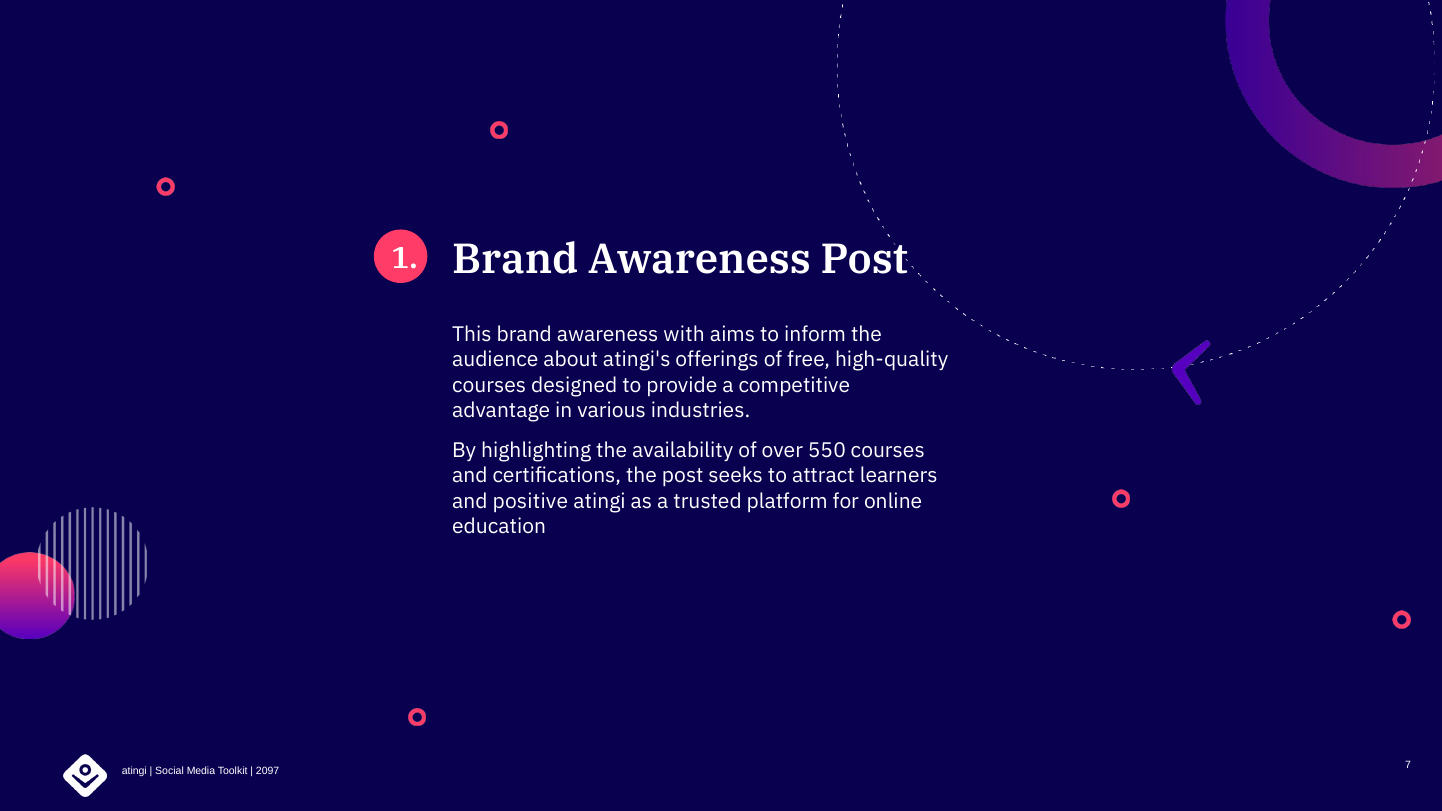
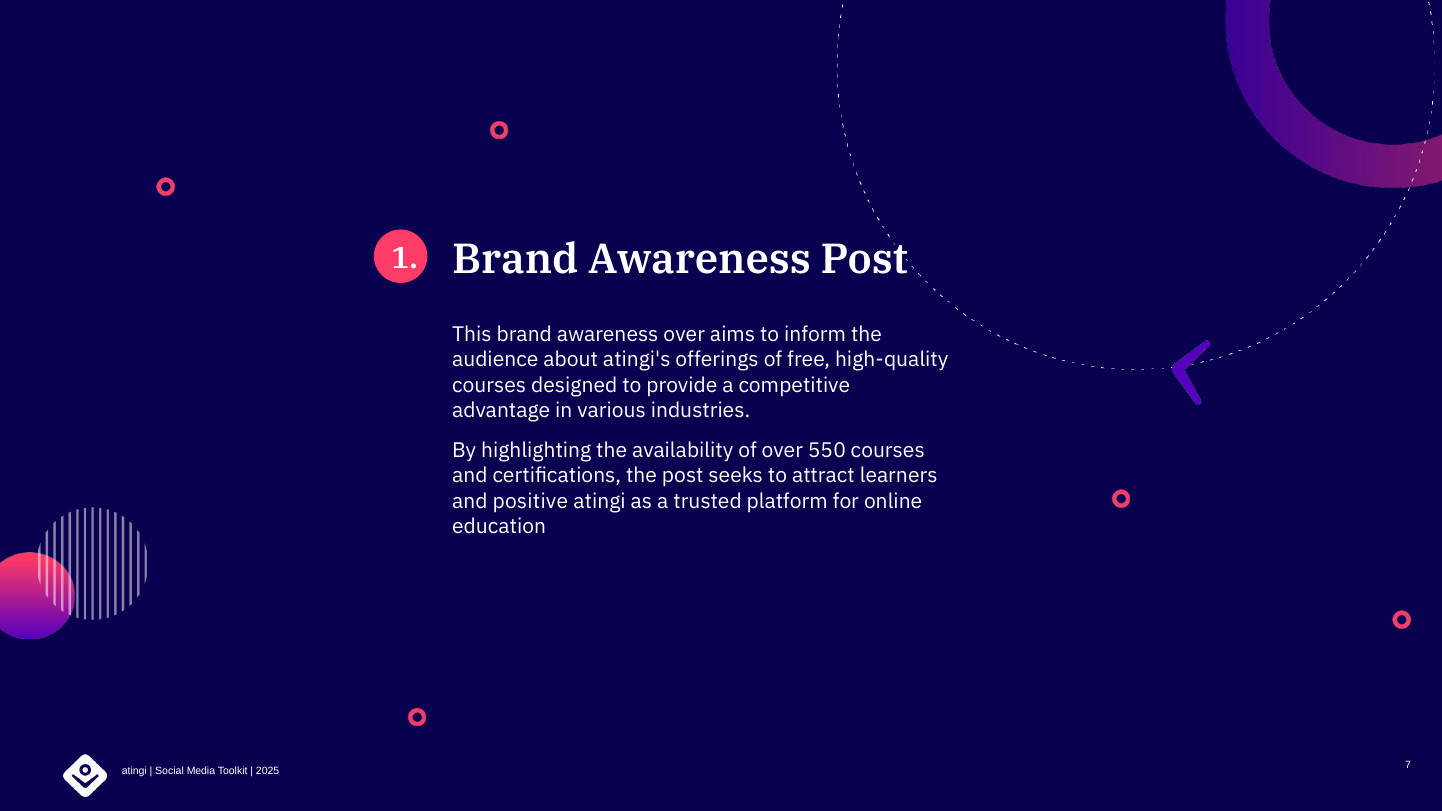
awareness with: with -> over
2097: 2097 -> 2025
